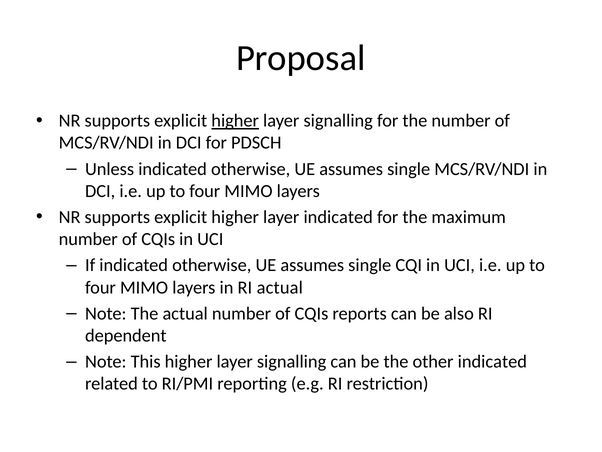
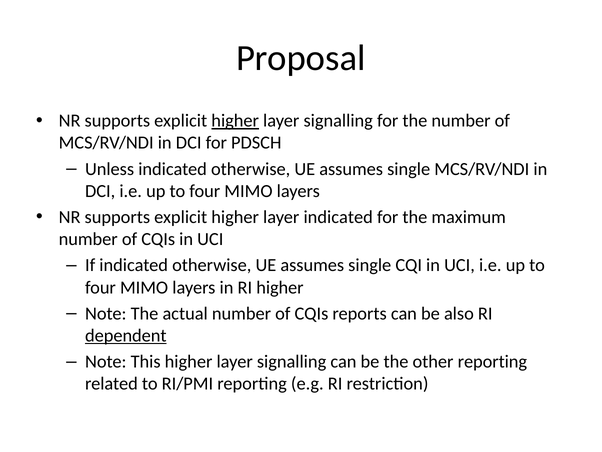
RI actual: actual -> higher
dependent underline: none -> present
other indicated: indicated -> reporting
